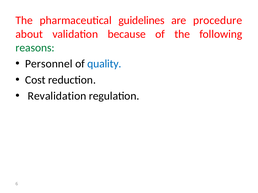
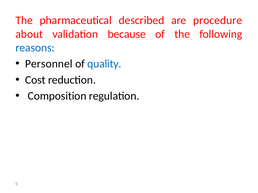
guidelines: guidelines -> described
reasons colour: green -> blue
Revalidation: Revalidation -> Composition
